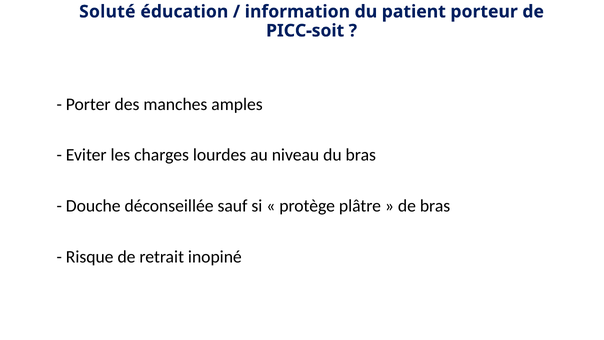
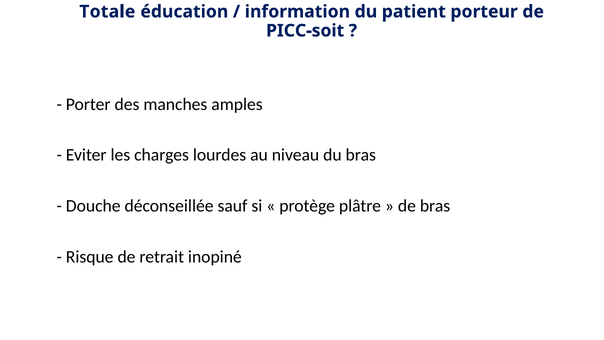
Soluté: Soluté -> Totale
